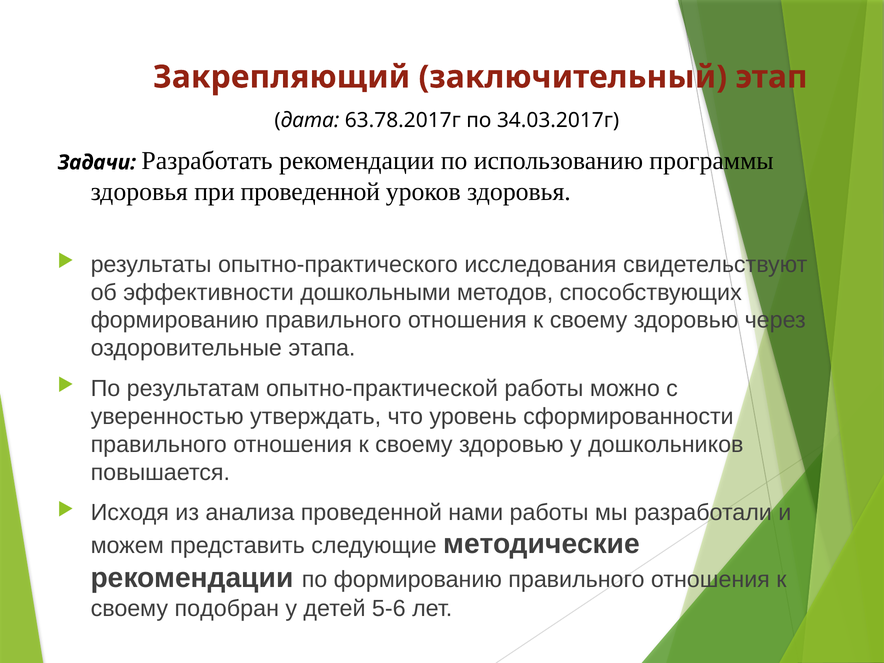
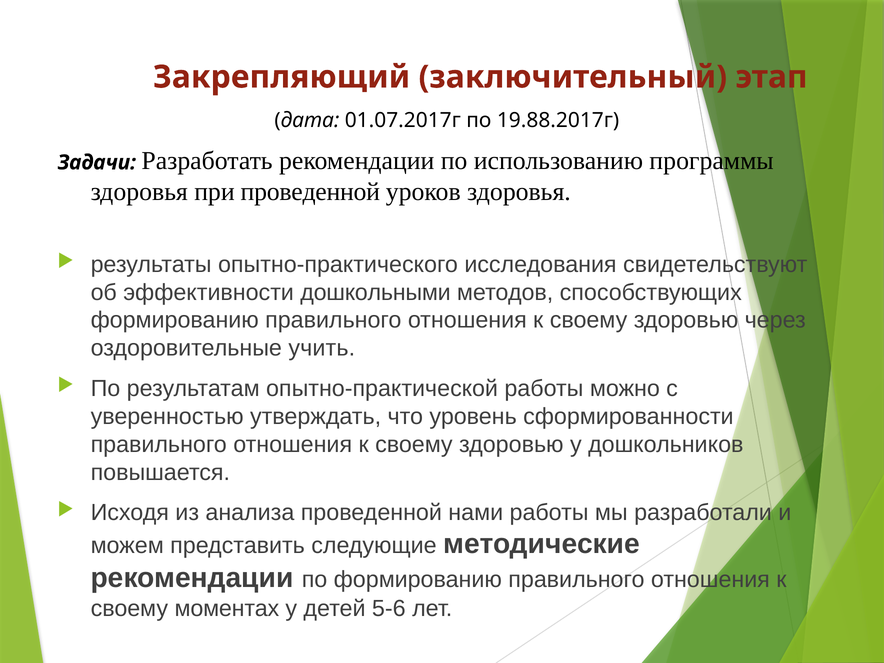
63.78.2017г: 63.78.2017г -> 01.07.2017г
34.03.2017г: 34.03.2017г -> 19.88.2017г
этапа: этапа -> учить
подобран: подобран -> моментах
